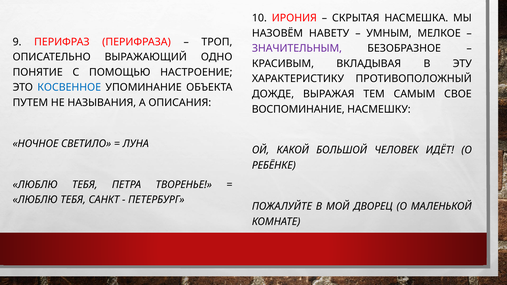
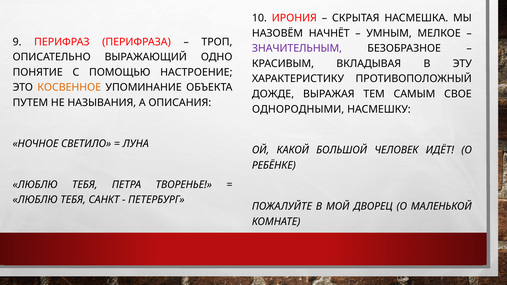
НАВЕТУ: НАВЕТУ -> НАЧНЁТ
КОСВЕННОЕ colour: blue -> orange
ВОСПОМИНАНИЕ: ВОСПОМИНАНИЕ -> ОДНОРОДНЫМИ
